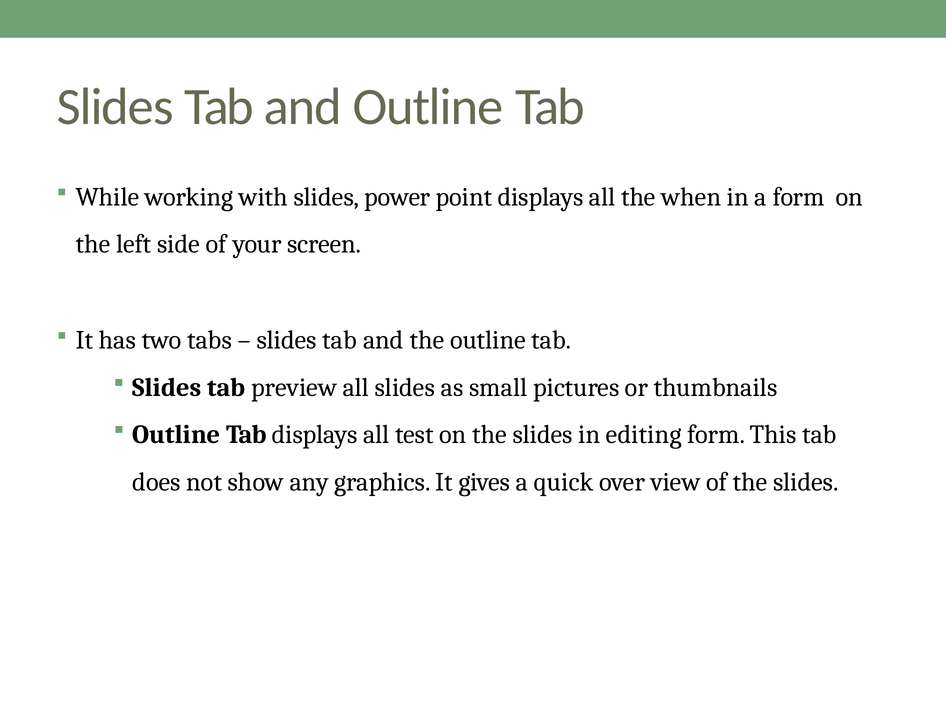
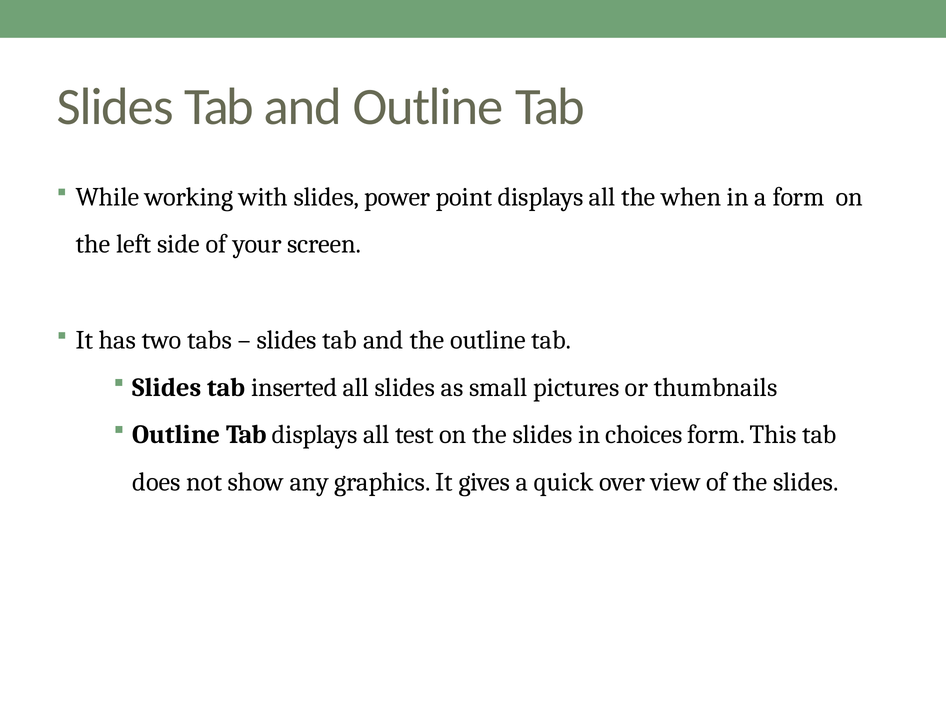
preview: preview -> inserted
editing: editing -> choices
